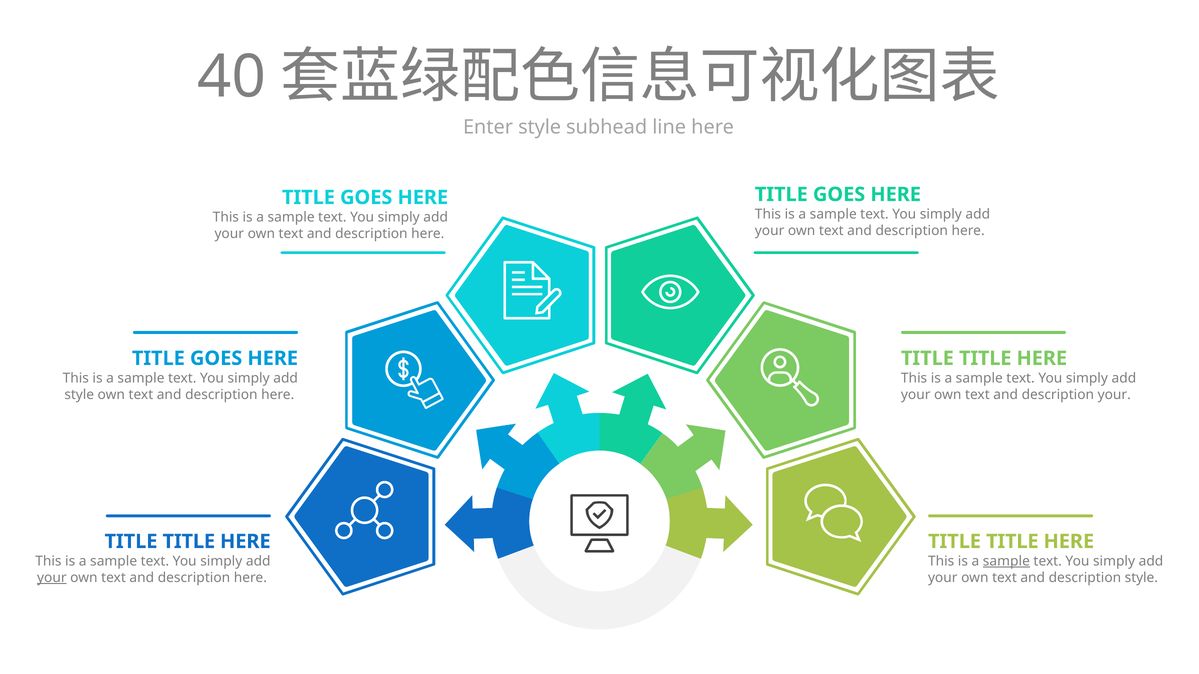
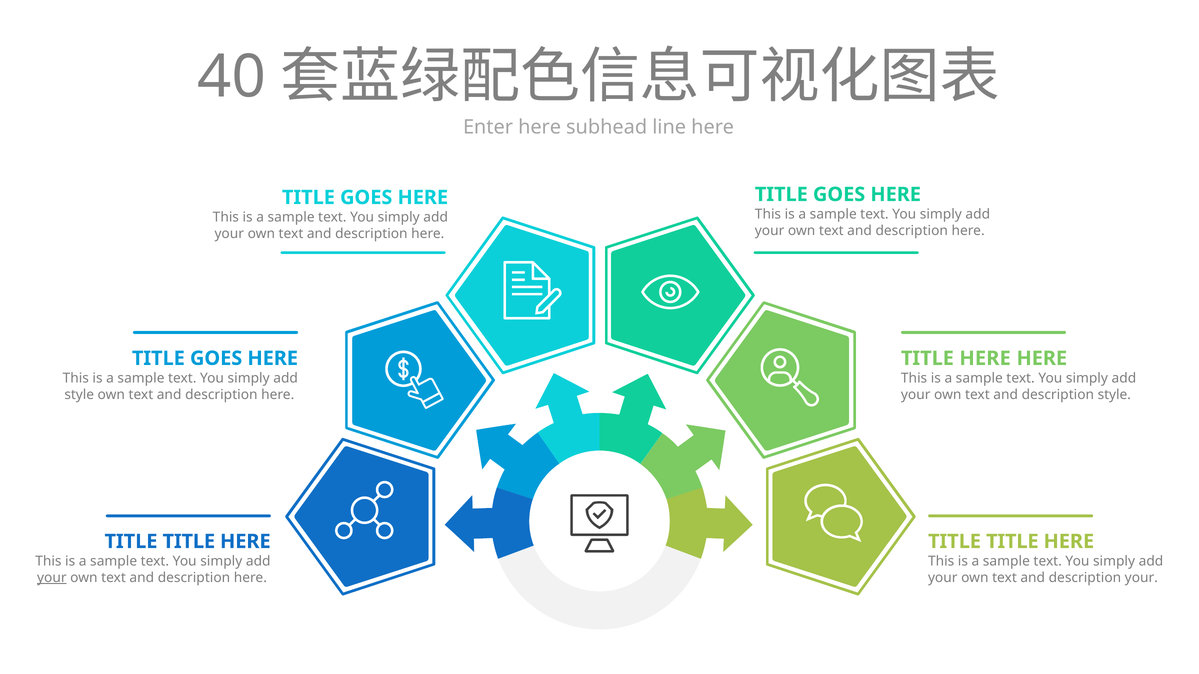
Enter style: style -> here
TITLE at (985, 359): TITLE -> HERE
description your: your -> style
sample at (1006, 562) underline: present -> none
description style: style -> your
